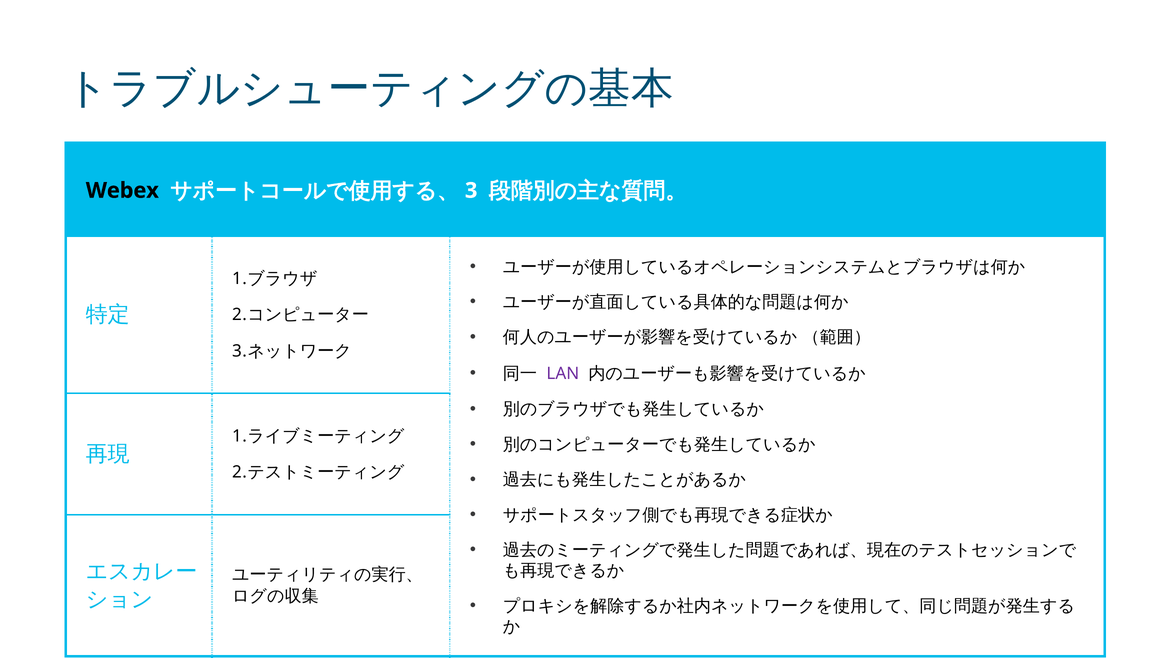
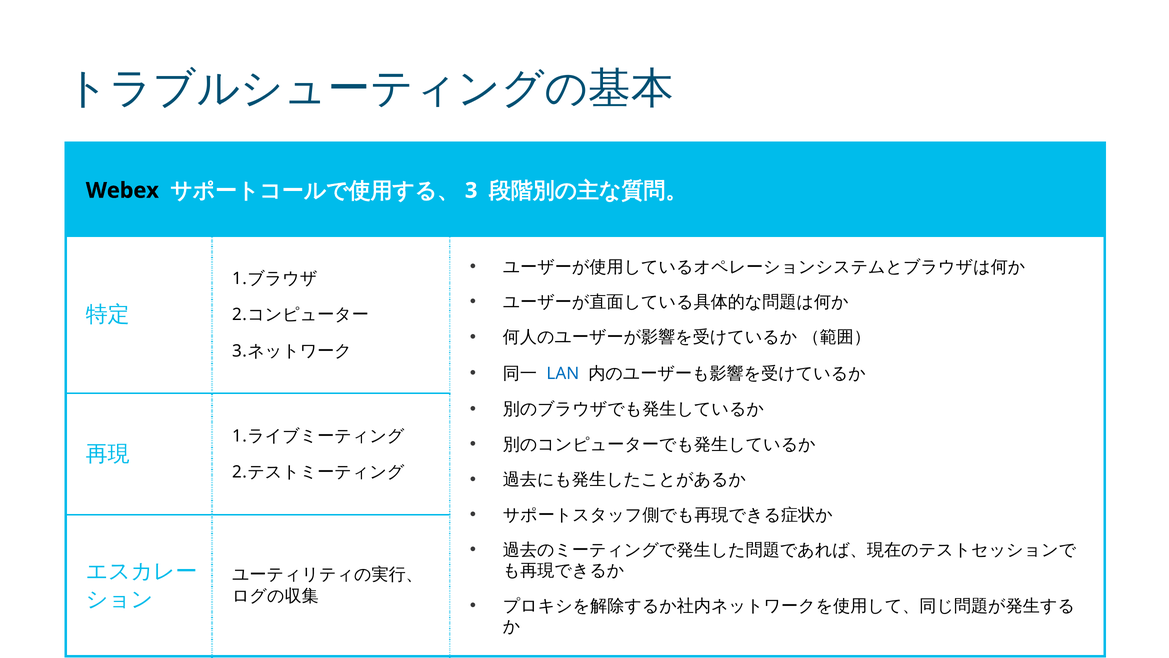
LAN colour: purple -> blue
